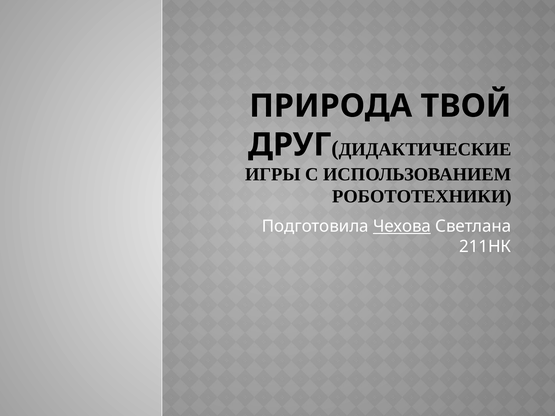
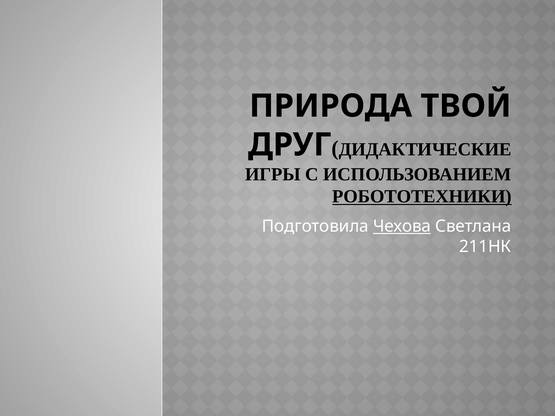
РОБОТОТЕХНИКИ underline: none -> present
